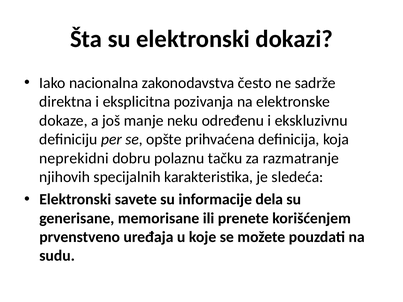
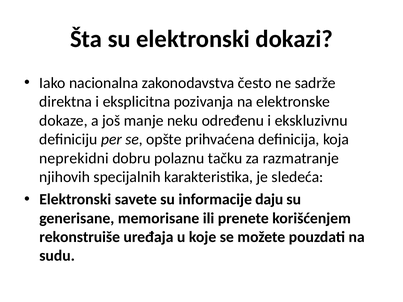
dela: dela -> daju
prvenstveno: prvenstveno -> rekonstruiše
